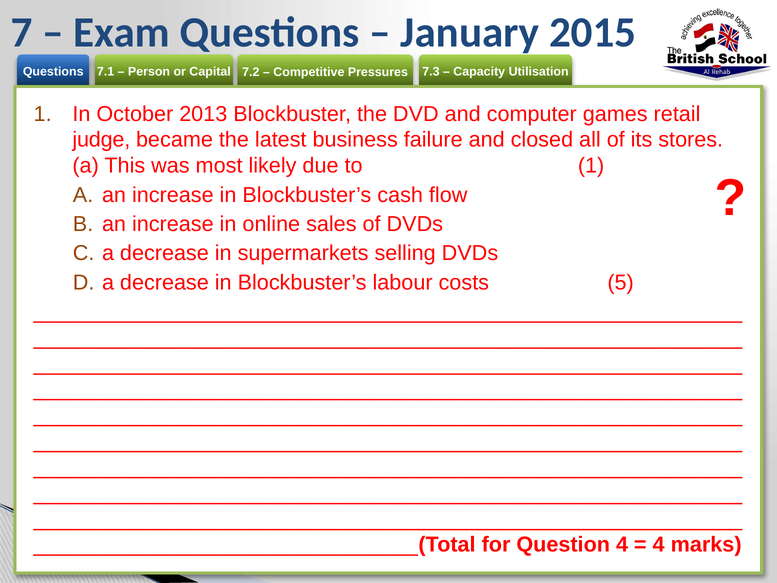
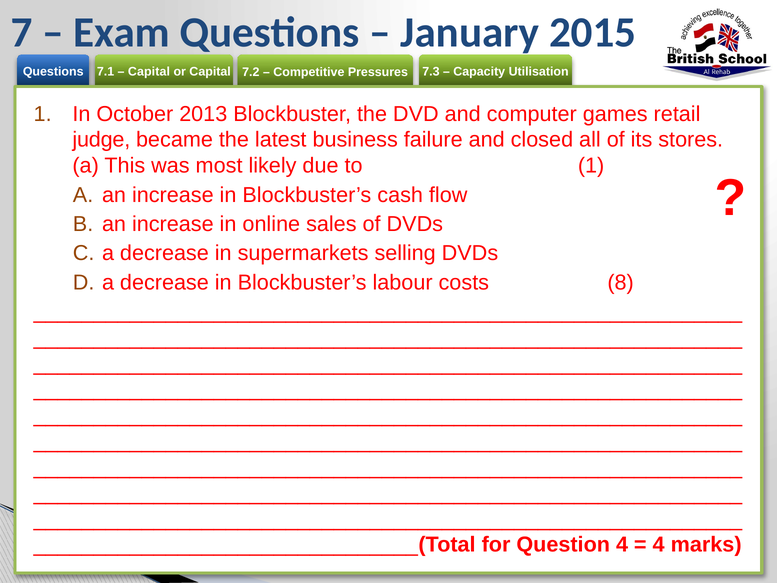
Person at (149, 71): Person -> Capital
5: 5 -> 8
